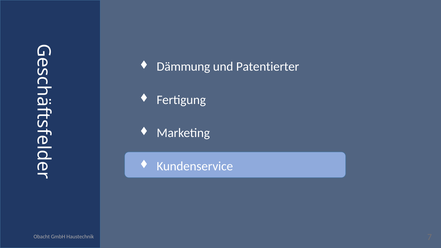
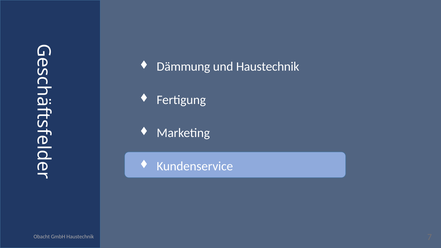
und Patentierter: Patentierter -> Haustechnik
